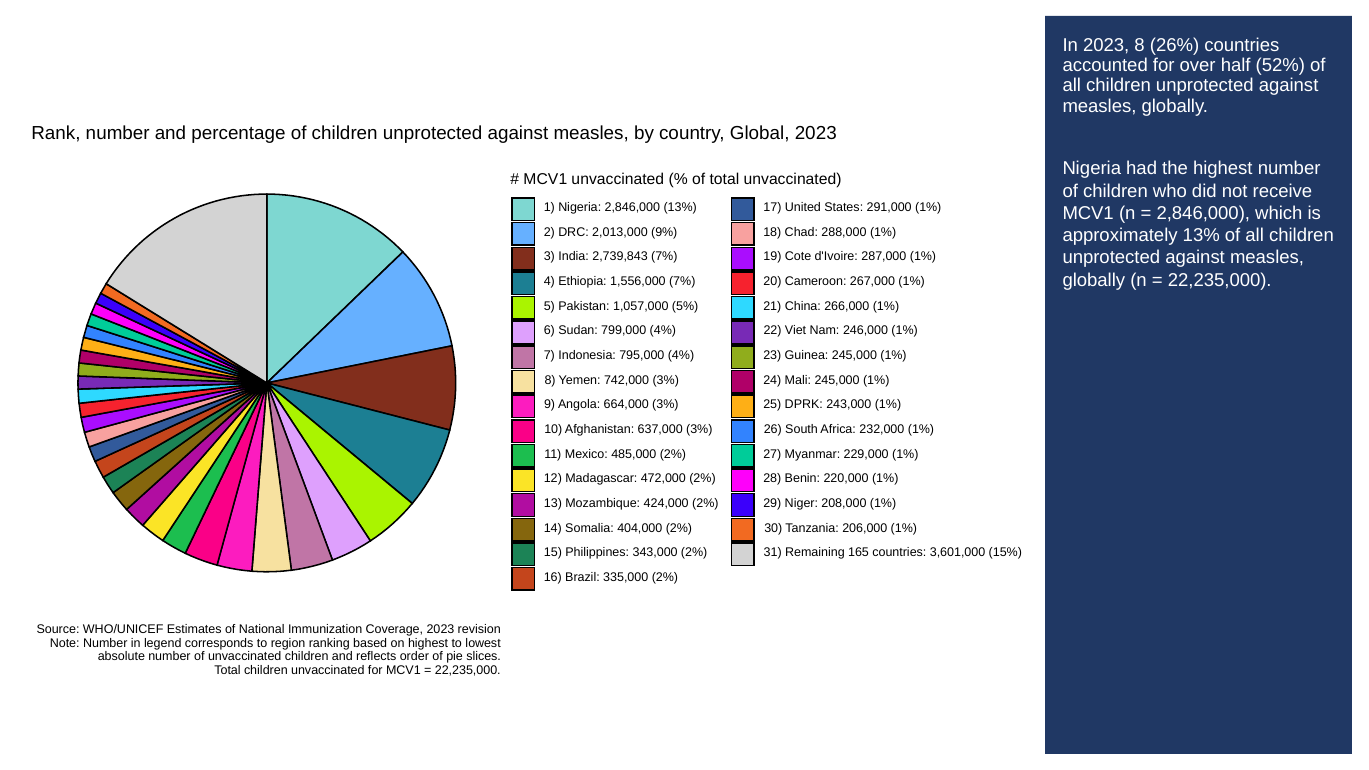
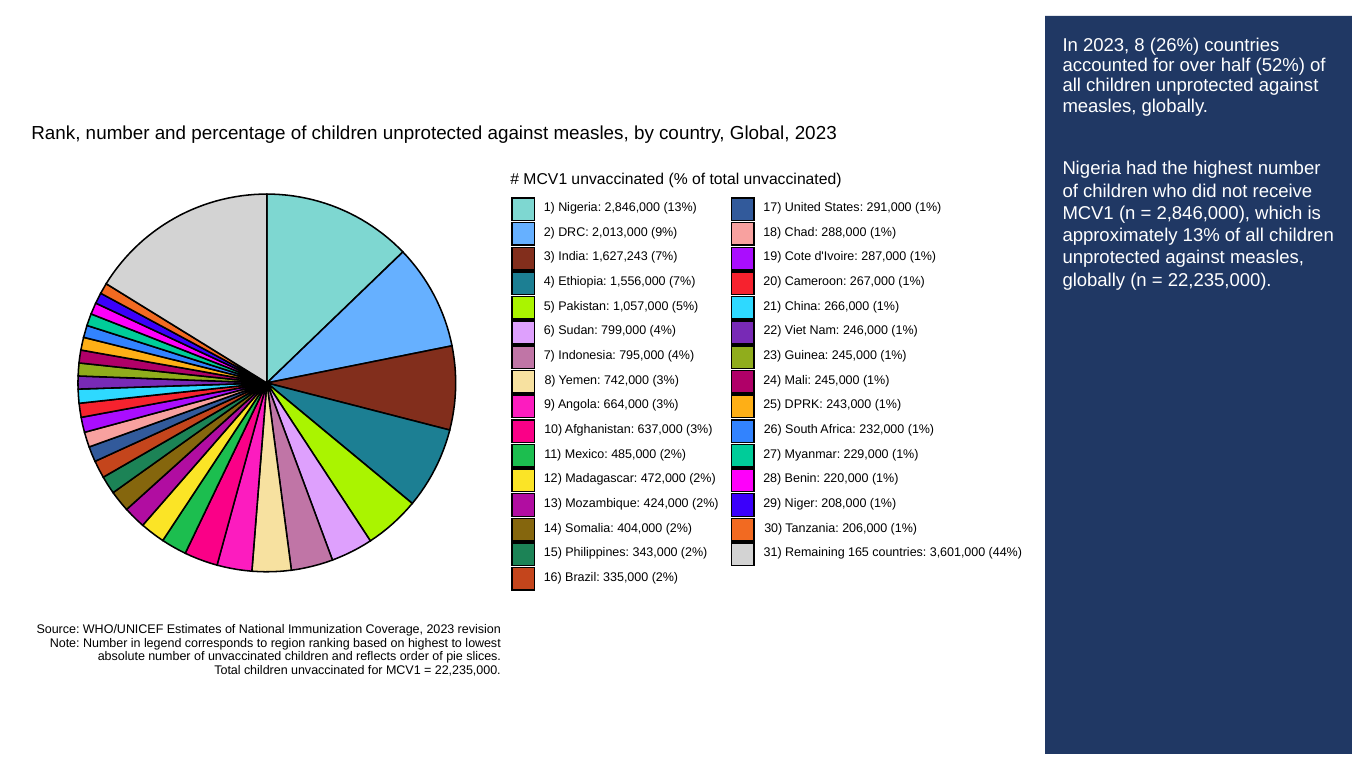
2,739,843: 2,739,843 -> 1,627,243
15%: 15% -> 44%
